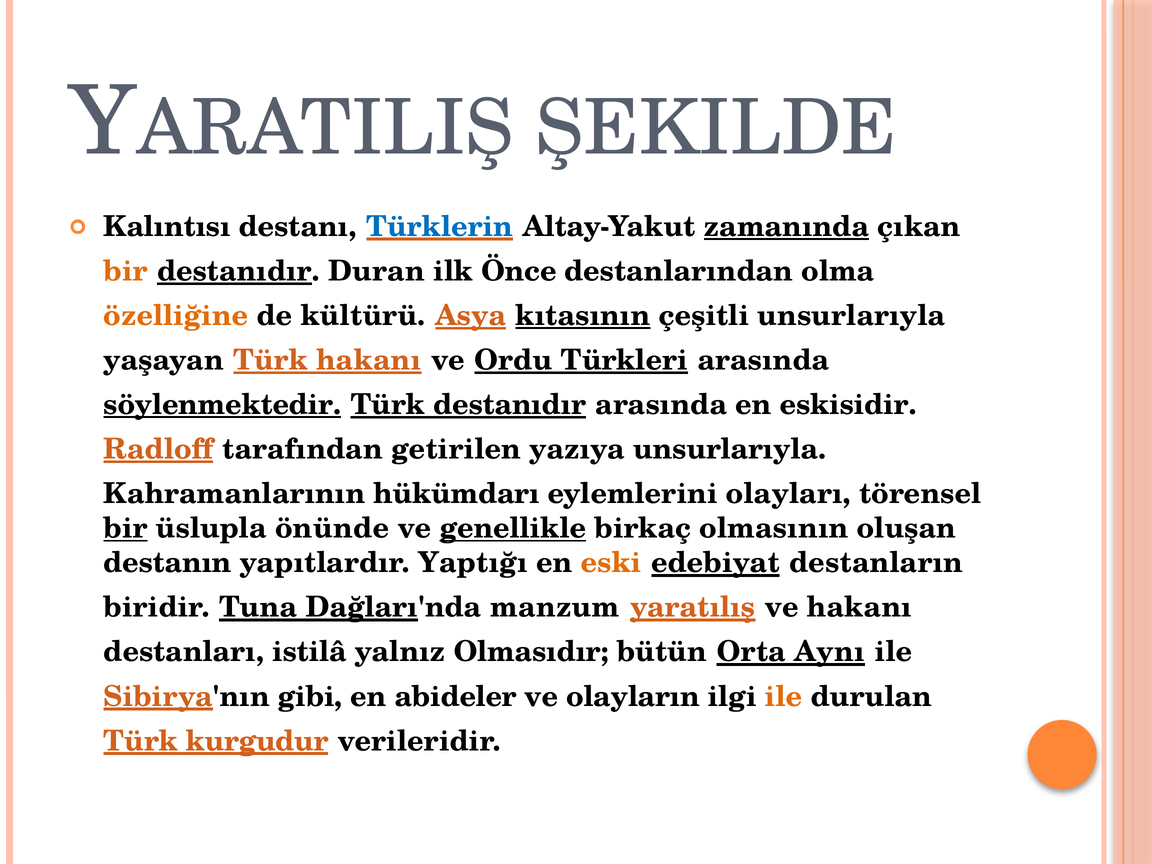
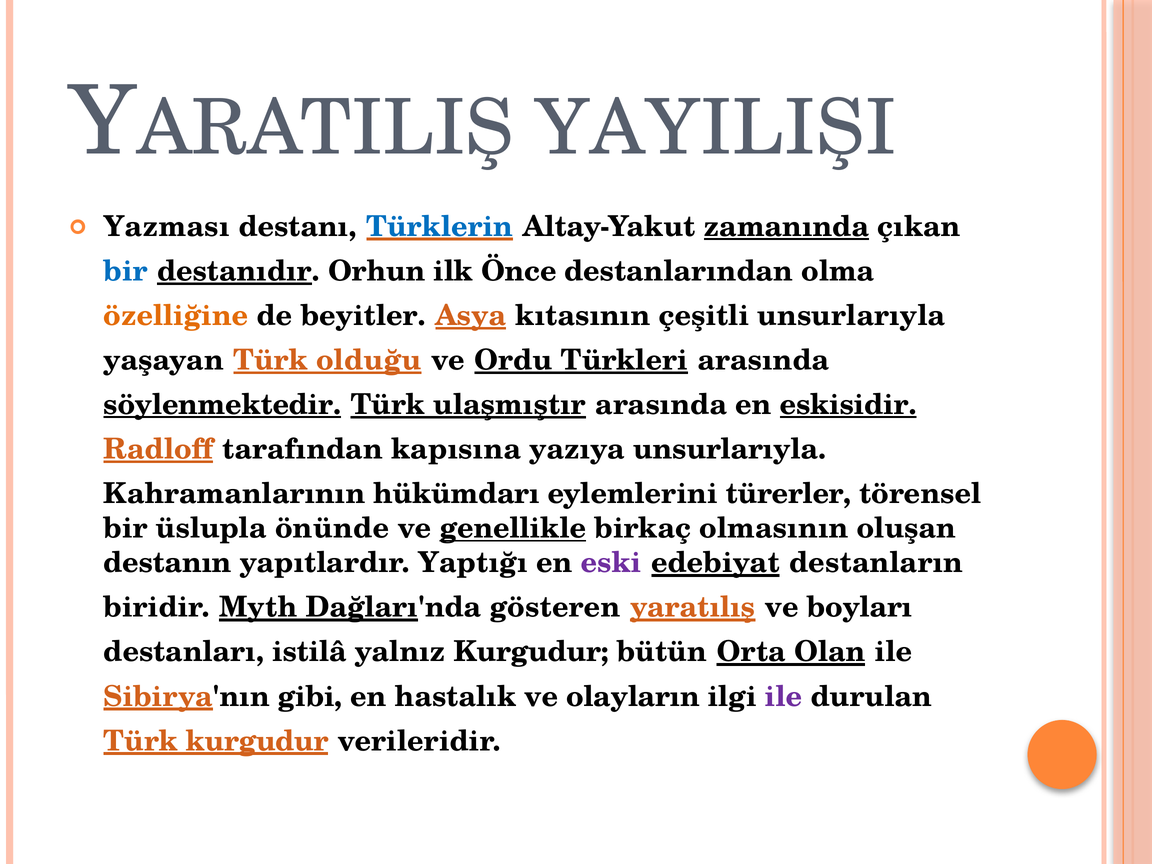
ŞEKILDE: ŞEKILDE -> YAYILIŞI
Kalıntısı: Kalıntısı -> Yazması
bir at (126, 271) colour: orange -> blue
Duran: Duran -> Orhun
kültürü: kültürü -> beyitler
kıtasının underline: present -> none
Türk hakanı: hakanı -> olduğu
Türk destanıdır: destanıdır -> ulaşmıştır
eskisidir underline: none -> present
getirilen: getirilen -> kapısına
olayları: olayları -> türerler
bir at (126, 528) underline: present -> none
eski colour: orange -> purple
Tuna: Tuna -> Myth
manzum: manzum -> gösteren
ve hakanı: hakanı -> boyları
yalnız Olmasıdır: Olmasıdır -> Kurgudur
Aynı: Aynı -> Olan
abideler: abideler -> hastalık
ile at (784, 697) colour: orange -> purple
